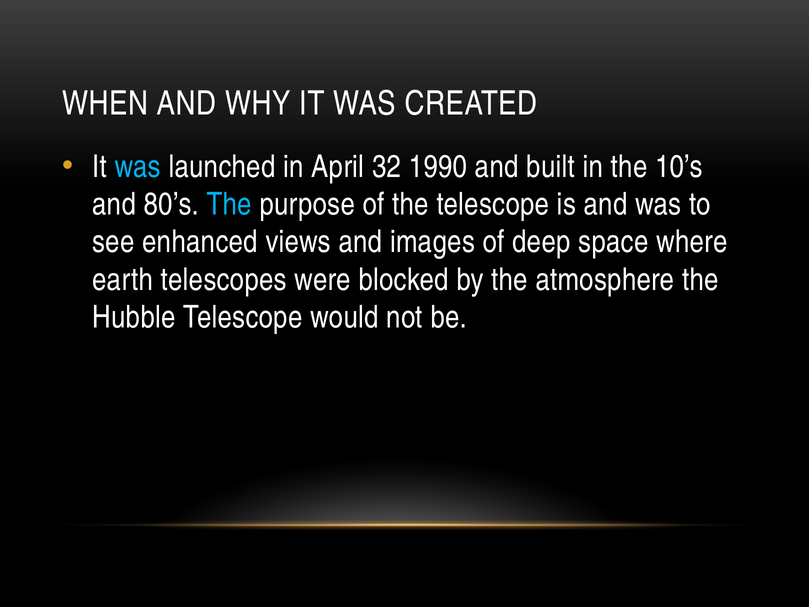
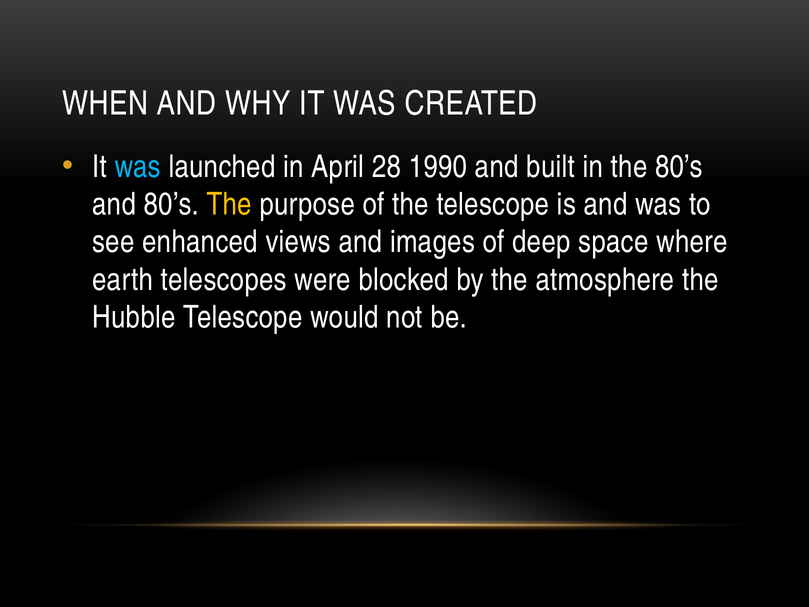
32: 32 -> 28
the 10’s: 10’s -> 80’s
The at (229, 204) colour: light blue -> yellow
